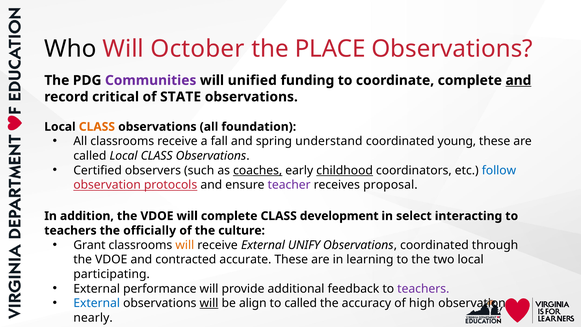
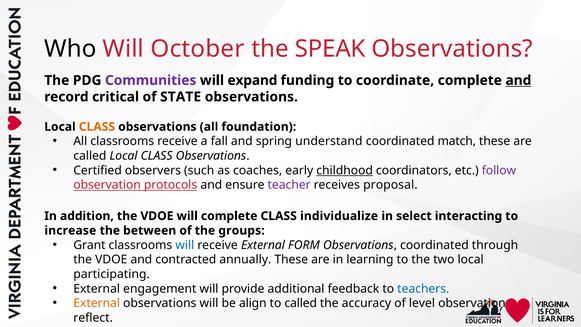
PLACE: PLACE -> SPEAK
unified: unified -> expand
young: young -> match
coaches underline: present -> none
follow colour: blue -> purple
development: development -> individualize
teachers at (70, 230): teachers -> increase
officially: officially -> between
culture: culture -> groups
will at (185, 245) colour: orange -> blue
UNIFY: UNIFY -> FORM
accurate: accurate -> annually
performance: performance -> engagement
teachers at (423, 289) colour: purple -> blue
External at (97, 303) colour: blue -> orange
will at (209, 303) underline: present -> none
high: high -> level
nearly: nearly -> reflect
